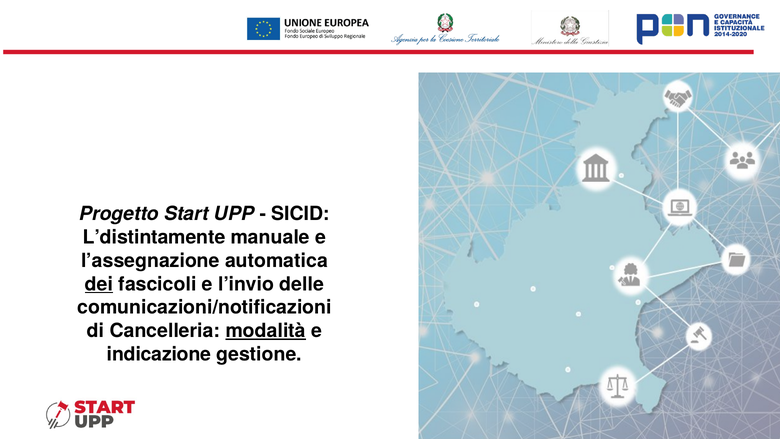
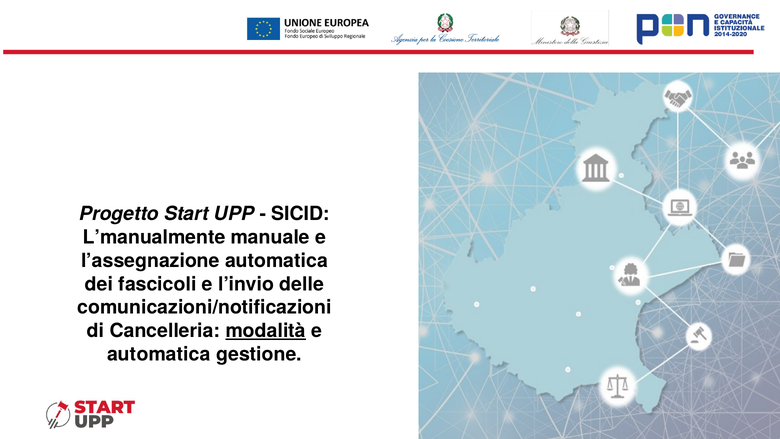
L’distintamente: L’distintamente -> L’manualmente
dei underline: present -> none
indicazione at (159, 354): indicazione -> automatica
